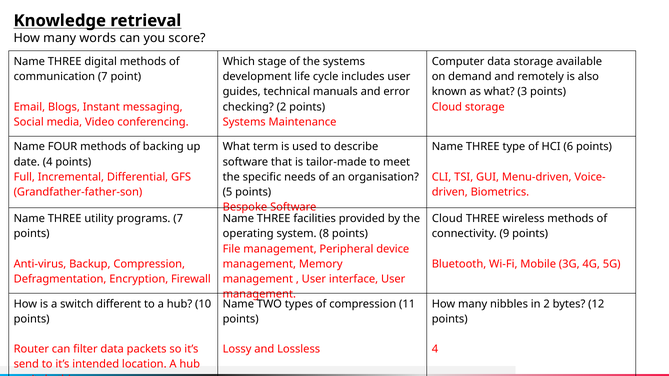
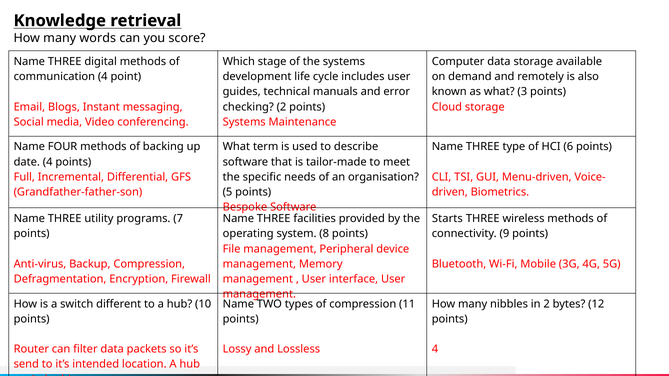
communication 7: 7 -> 4
Cloud at (447, 219): Cloud -> Starts
